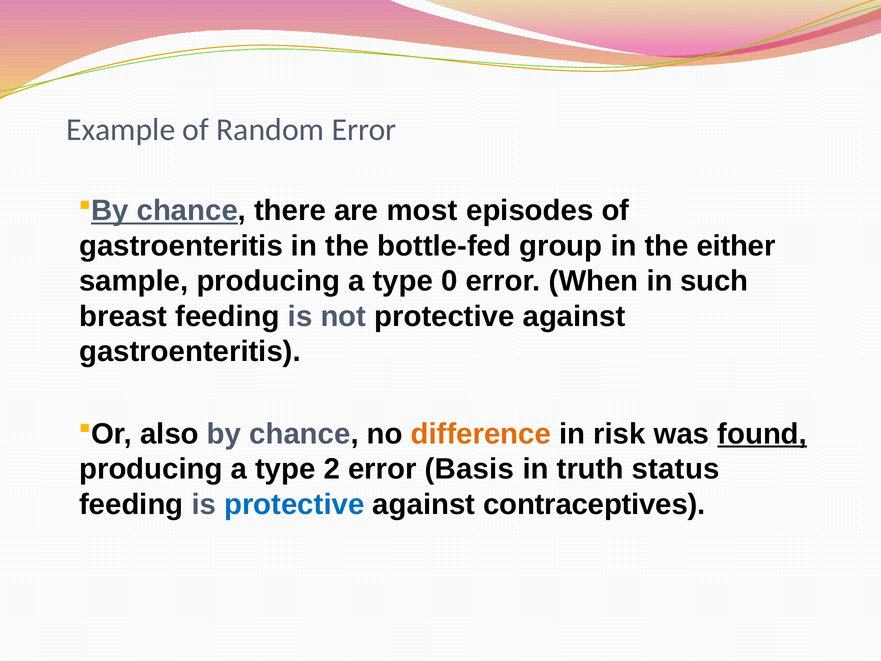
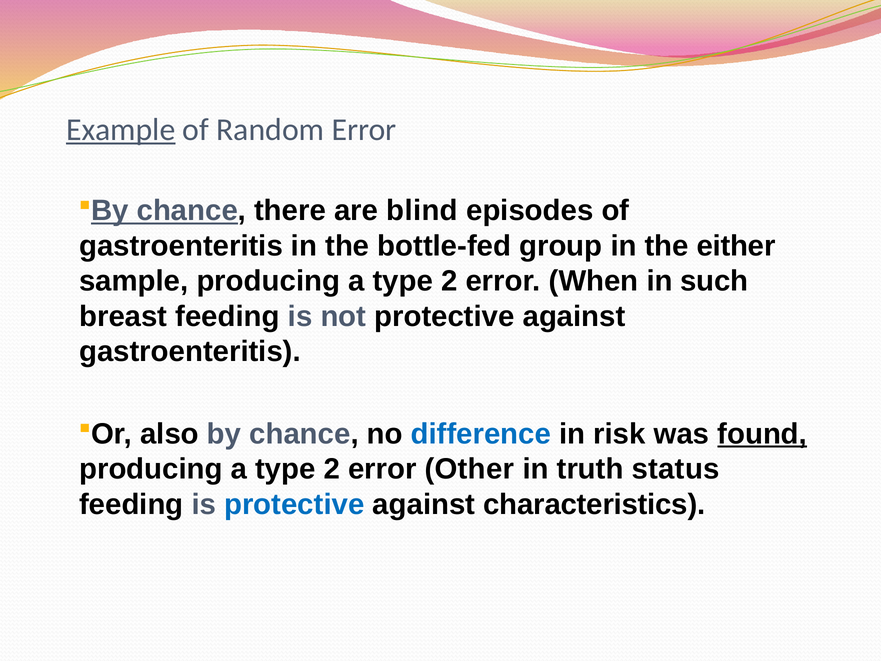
Example underline: none -> present
most: most -> blind
0 at (449, 281): 0 -> 2
difference colour: orange -> blue
Basis: Basis -> Other
contraceptives: contraceptives -> characteristics
